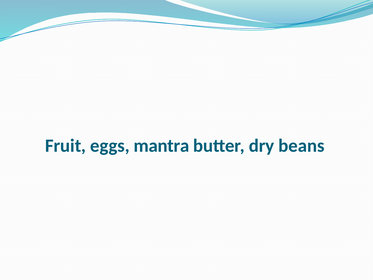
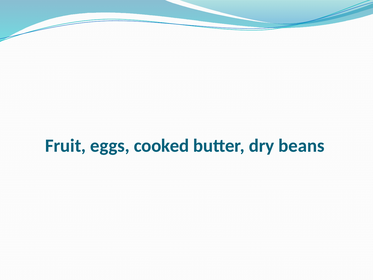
mantra: mantra -> cooked
